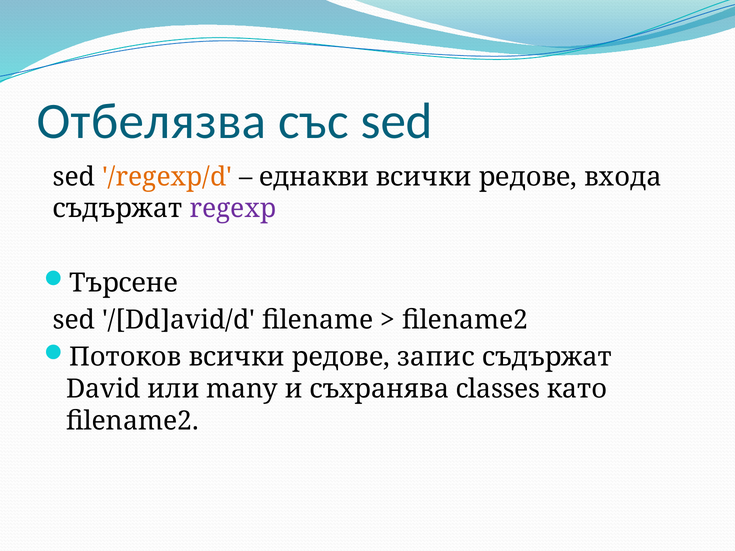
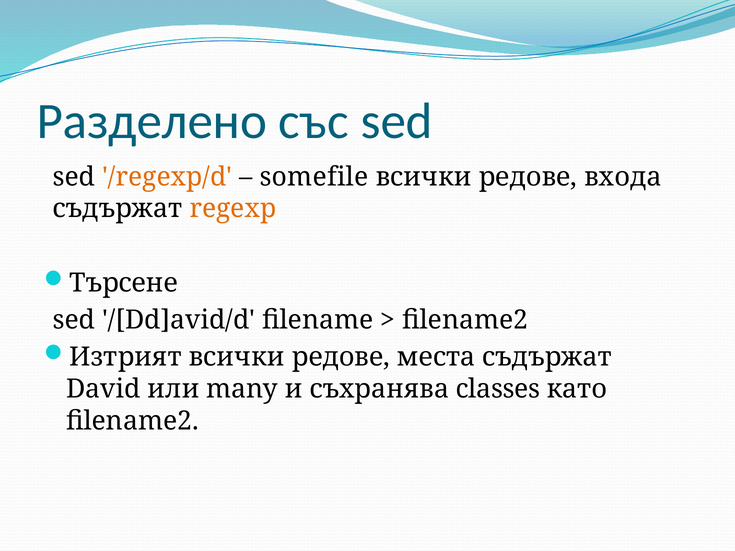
Отбелязва: Отбелязва -> Разделено
еднакви: еднакви -> somefile
regexp colour: purple -> orange
Потоков: Потоков -> Изтрият
запис: запис -> места
